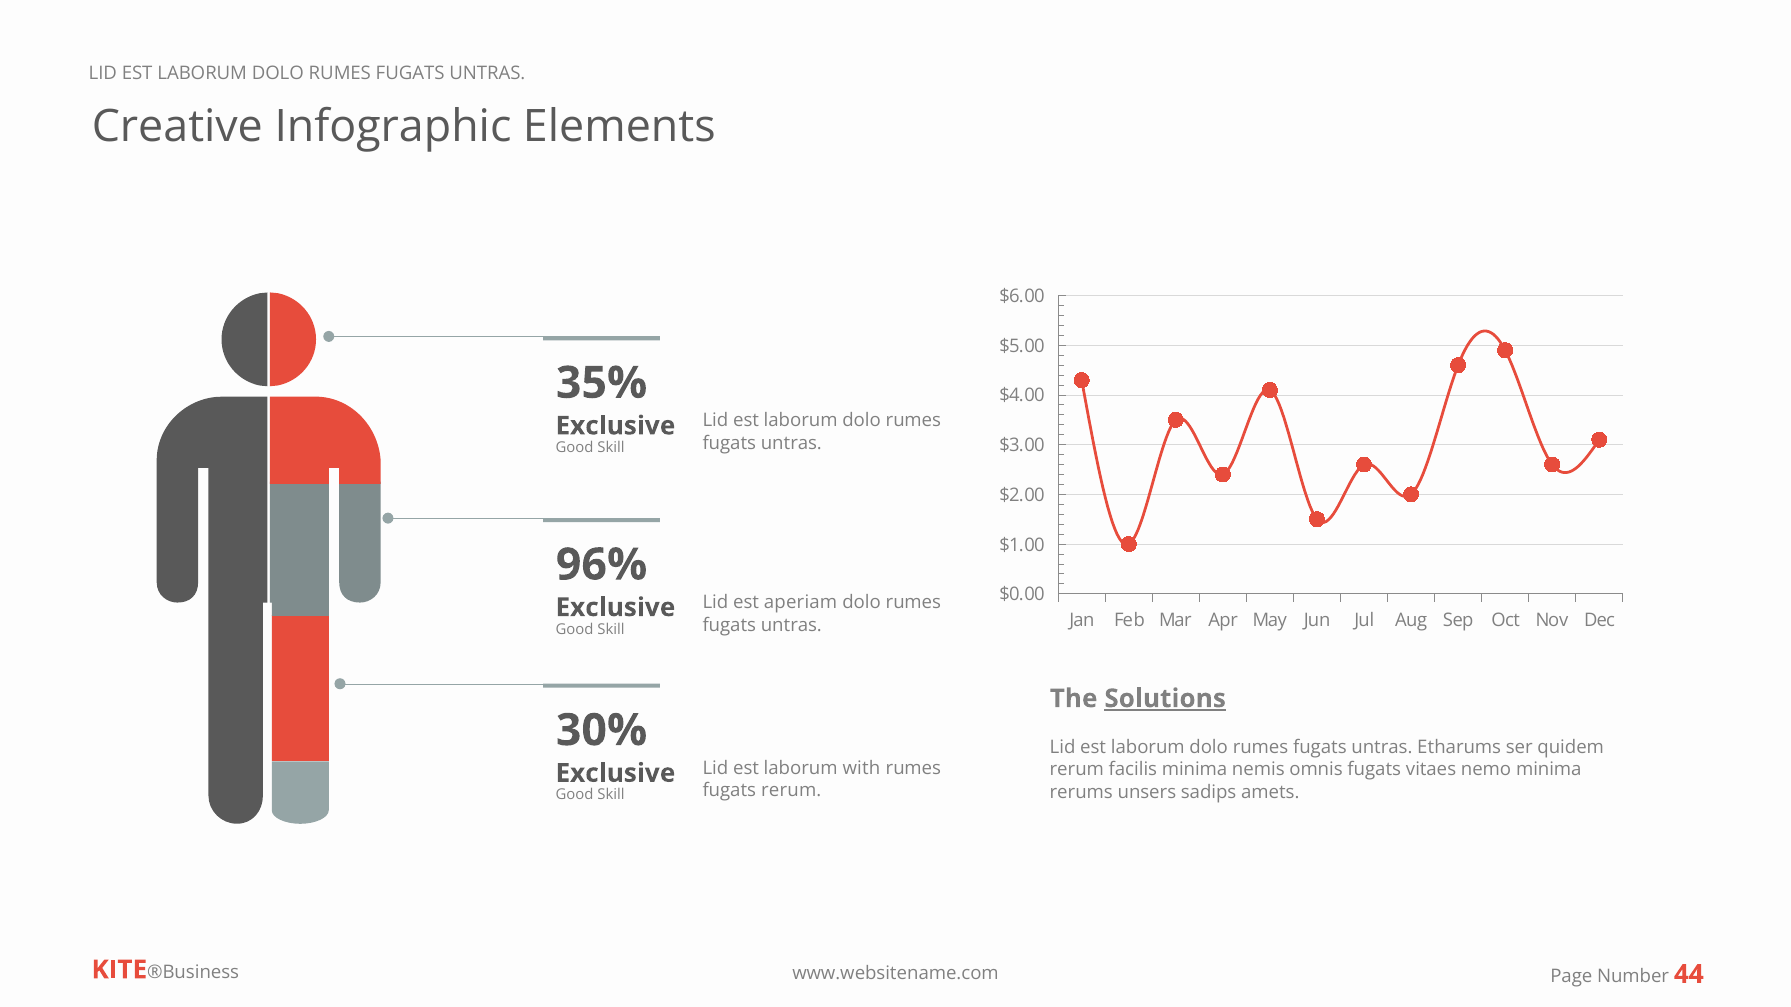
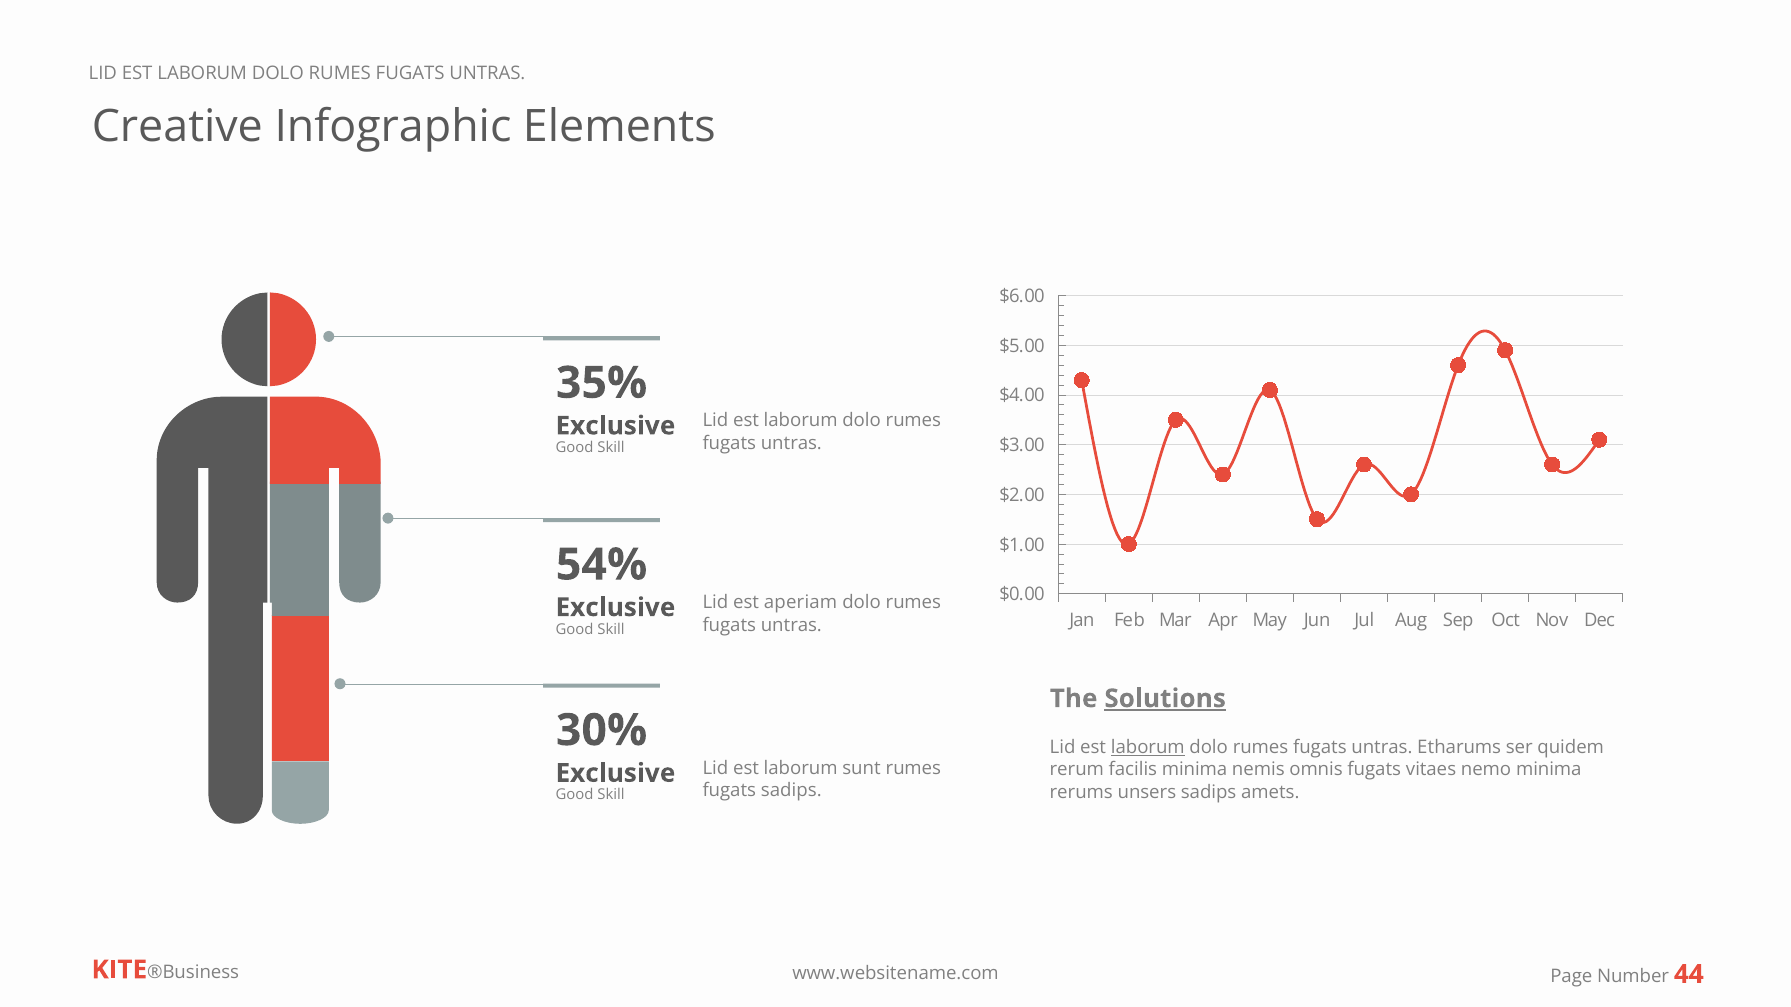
96%: 96% -> 54%
laborum at (1148, 748) underline: none -> present
with: with -> sunt
fugats rerum: rerum -> sadips
